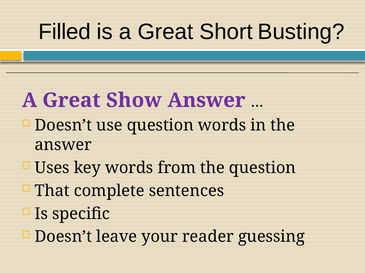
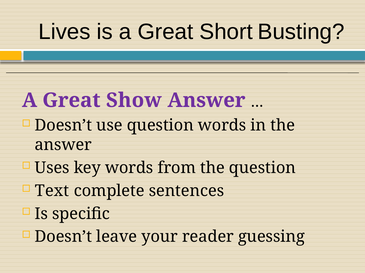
Filled: Filled -> Lives
That: That -> Text
